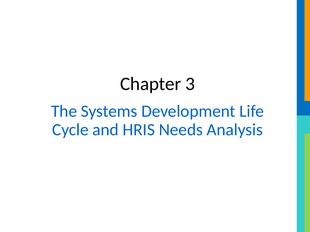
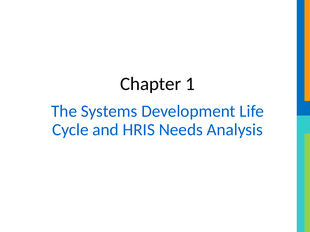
3: 3 -> 1
